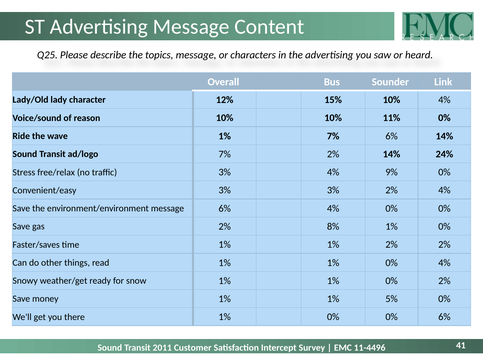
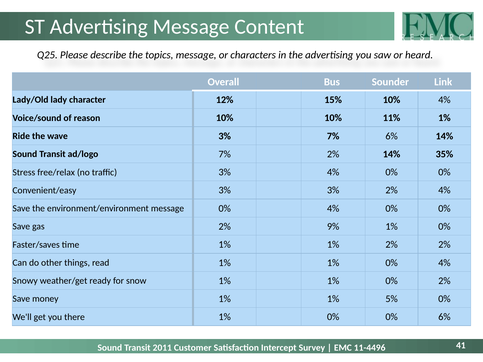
11% 0%: 0% -> 1%
wave 1%: 1% -> 3%
24%: 24% -> 35%
3% 4% 9%: 9% -> 0%
message 6%: 6% -> 0%
8%: 8% -> 9%
